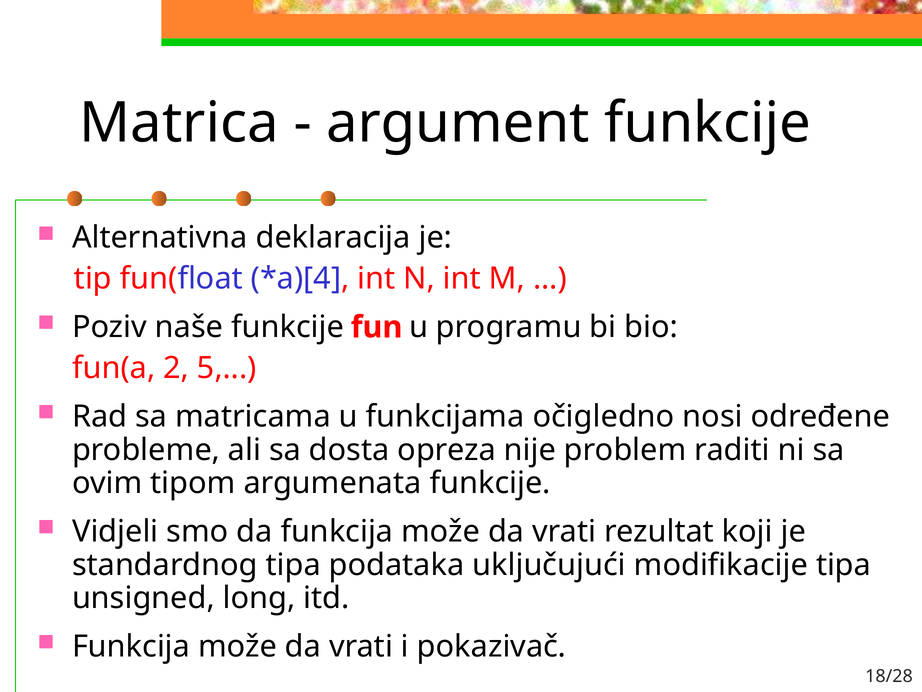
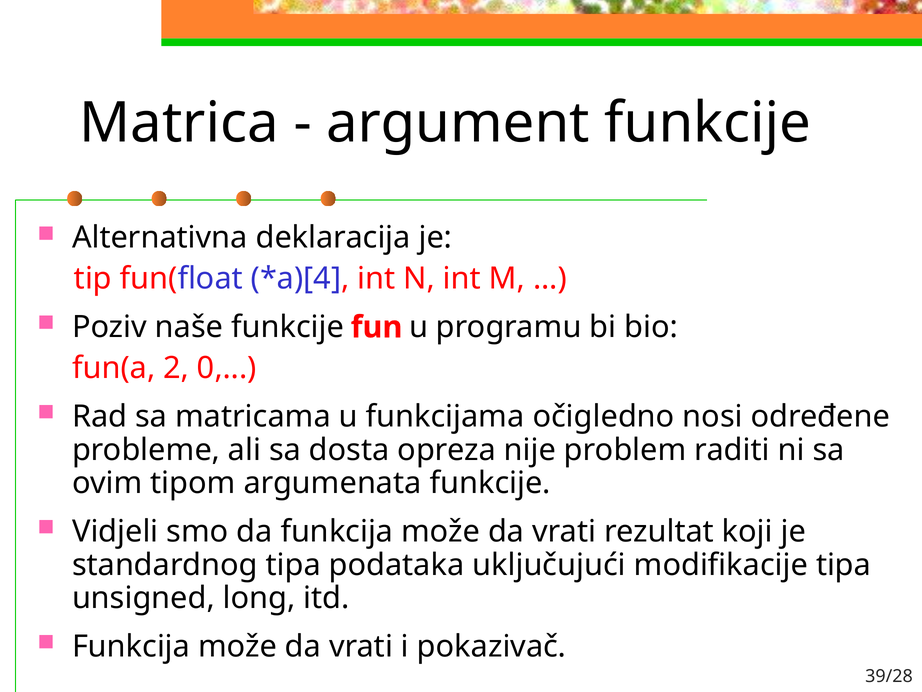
5: 5 -> 0
18/28: 18/28 -> 39/28
